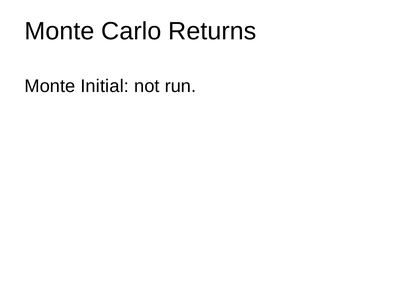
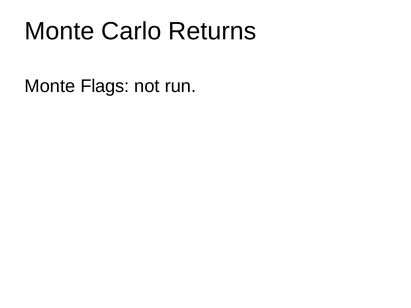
Initial: Initial -> Flags
